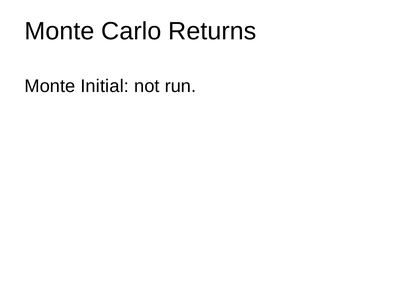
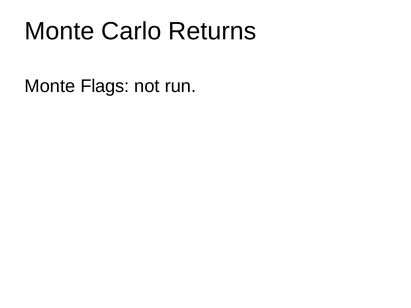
Initial: Initial -> Flags
